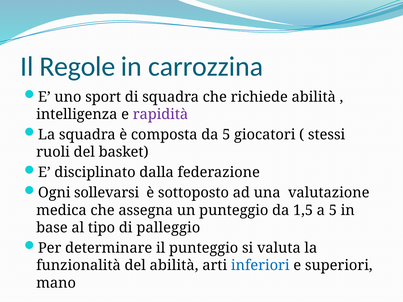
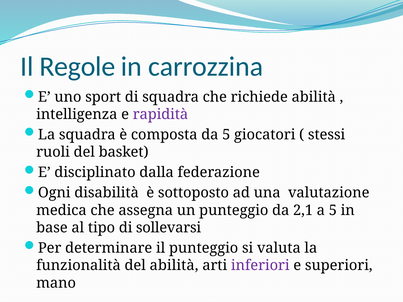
sollevarsi: sollevarsi -> disabilità
1,5: 1,5 -> 2,1
palleggio: palleggio -> sollevarsi
inferiori colour: blue -> purple
